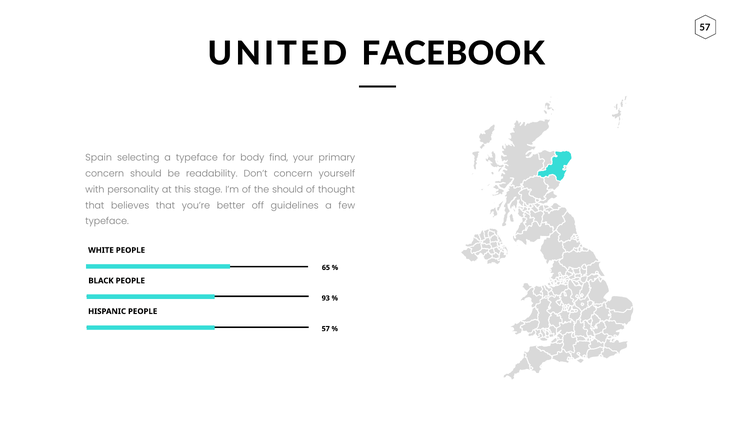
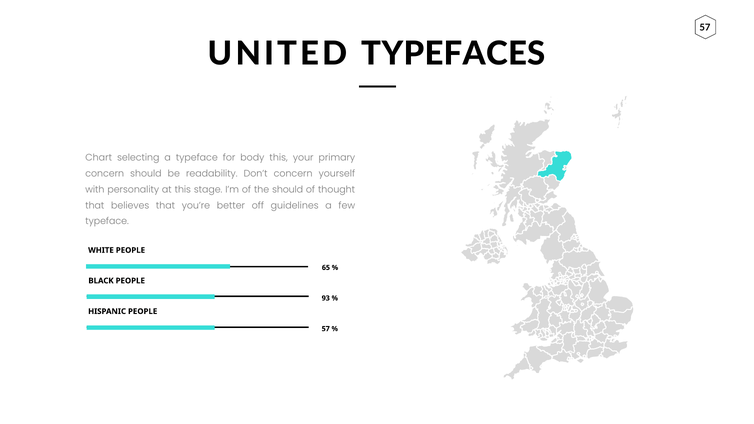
FACEBOOK: FACEBOOK -> TYPEFACES
Spain: Spain -> Chart
body find: find -> this
